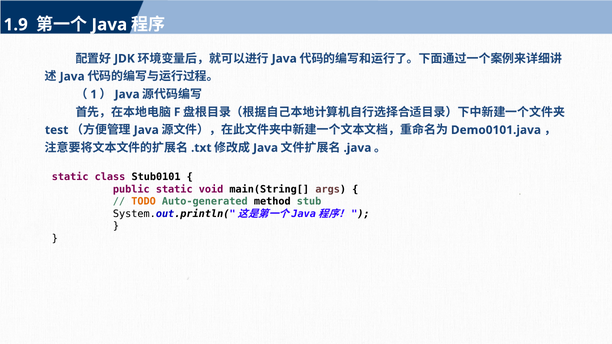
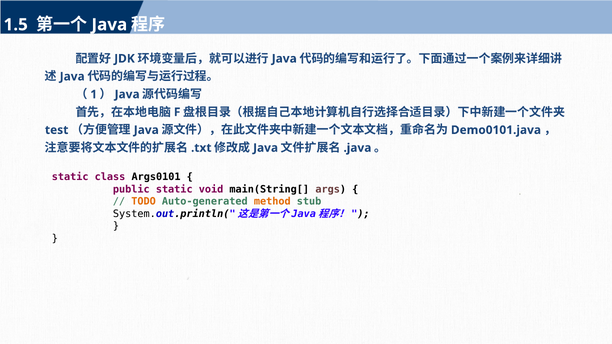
1.9: 1.9 -> 1.5
Stub0101: Stub0101 -> Args0101
method colour: black -> orange
